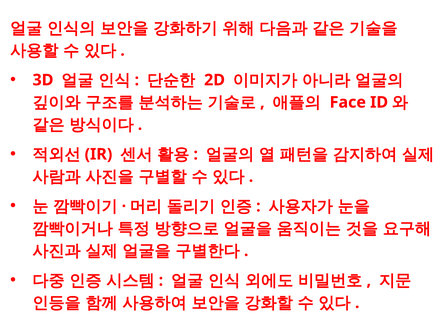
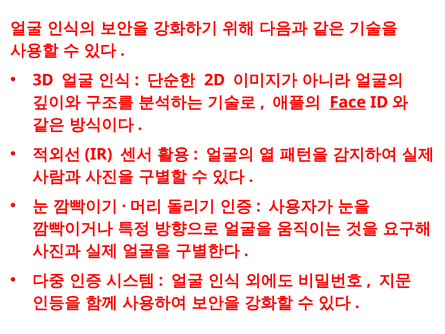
Face underline: none -> present
